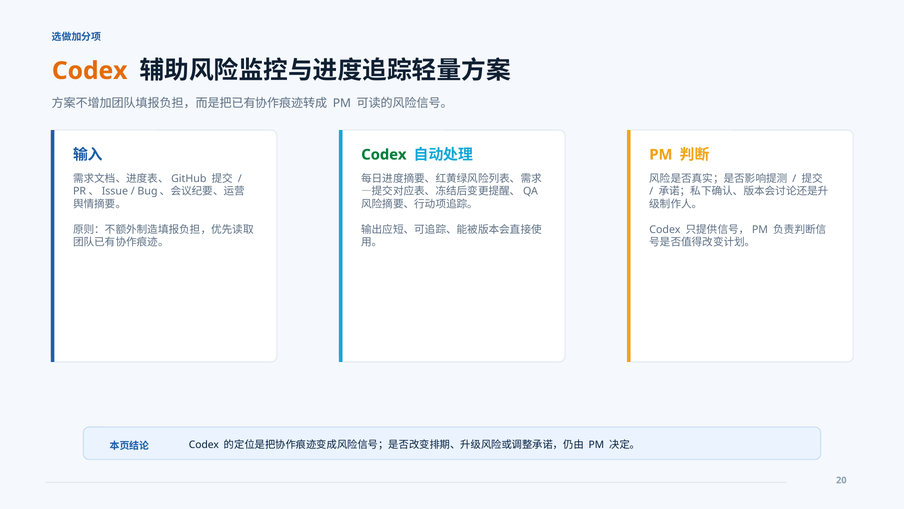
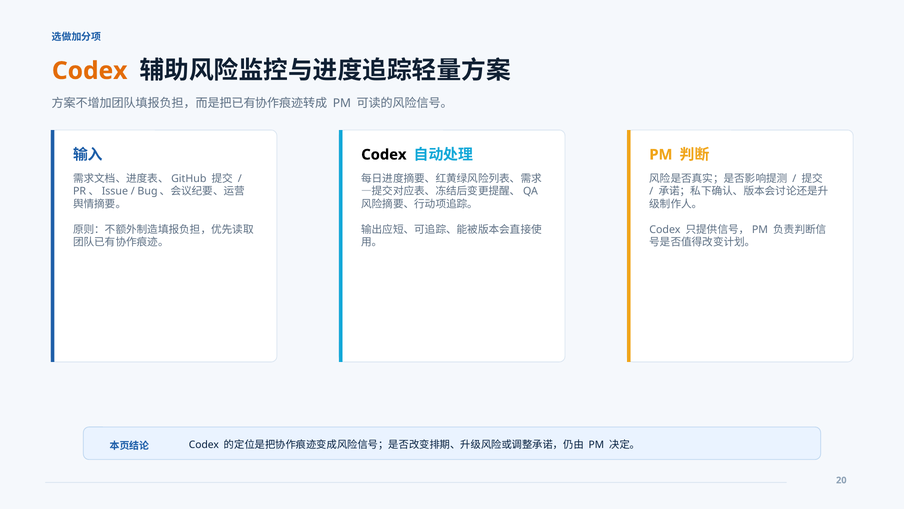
Codex at (384, 155) colour: green -> black
